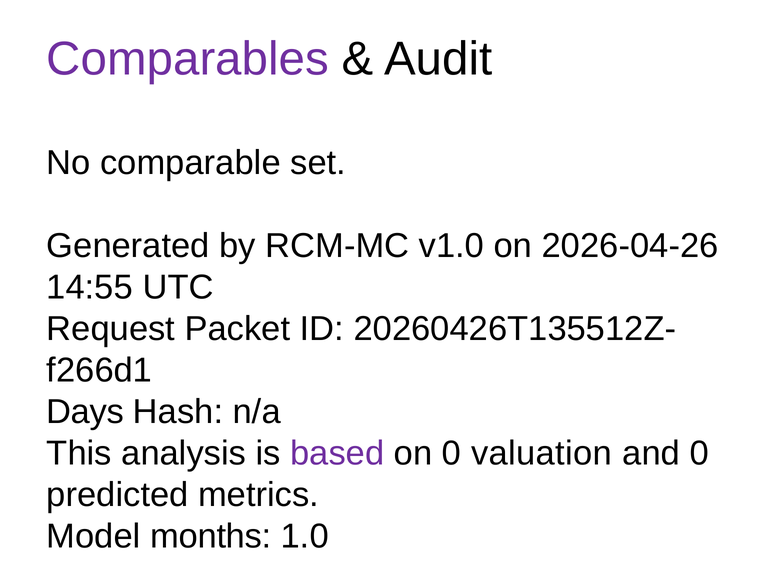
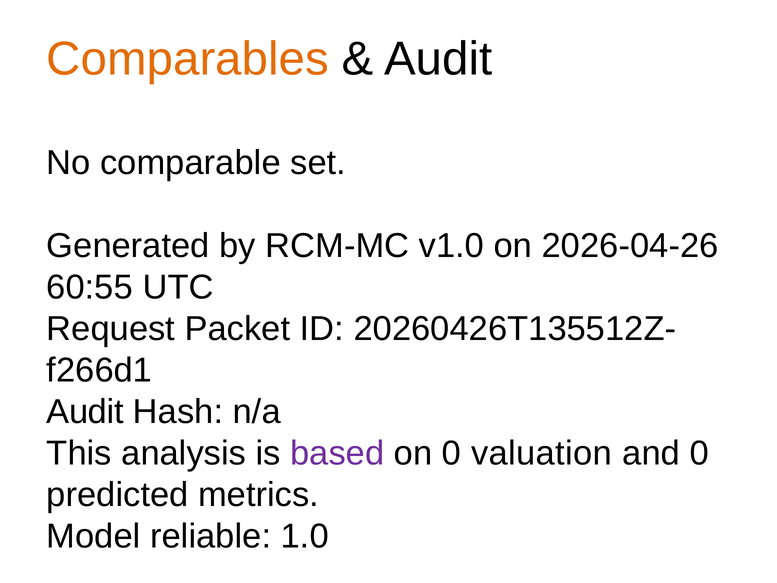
Comparables colour: purple -> orange
14:55: 14:55 -> 60:55
Days at (85, 412): Days -> Audit
months: months -> reliable
